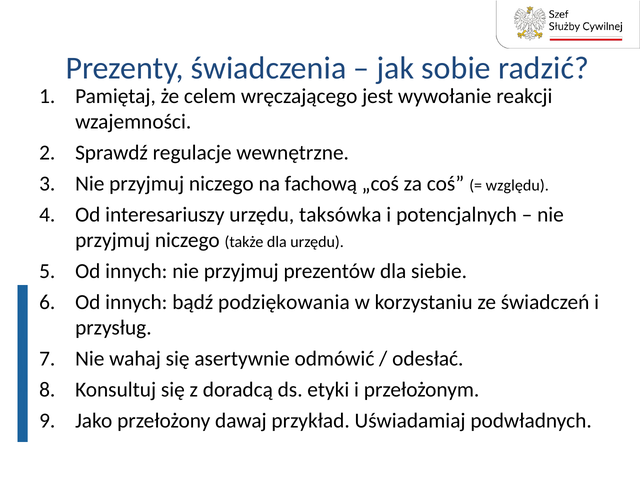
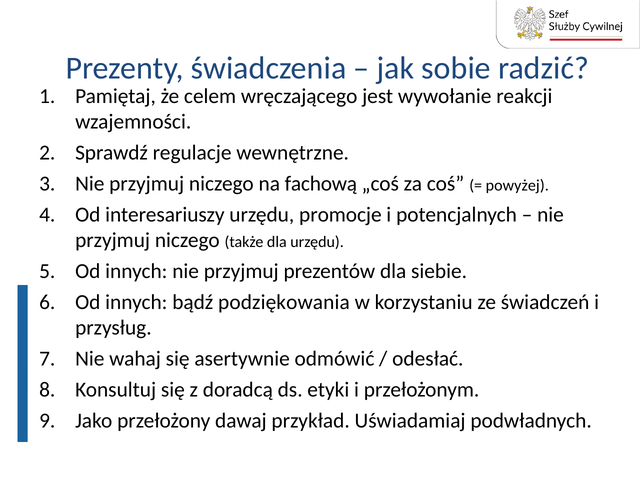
względu: względu -> powyżej
taksówka: taksówka -> promocje
